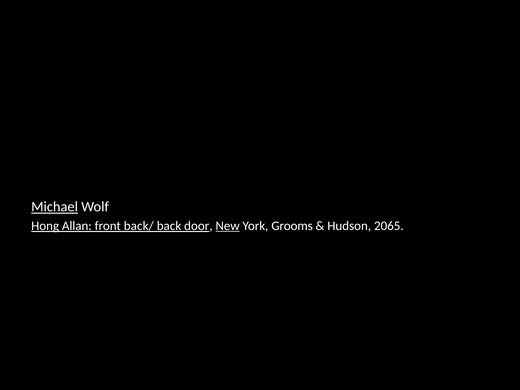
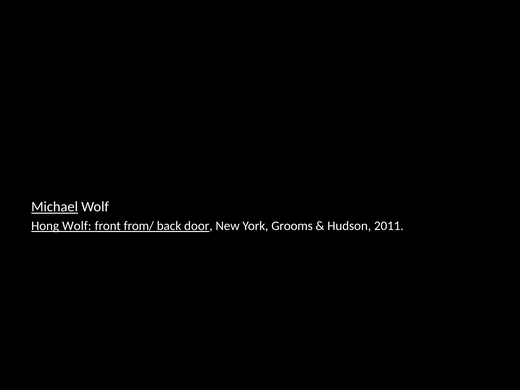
Hong Allan: Allan -> Wolf
back/: back/ -> from/
New underline: present -> none
2065: 2065 -> 2011
